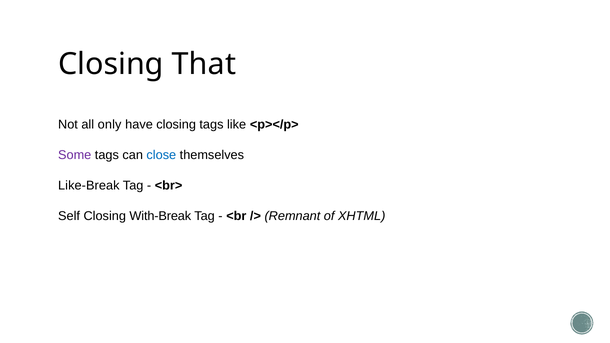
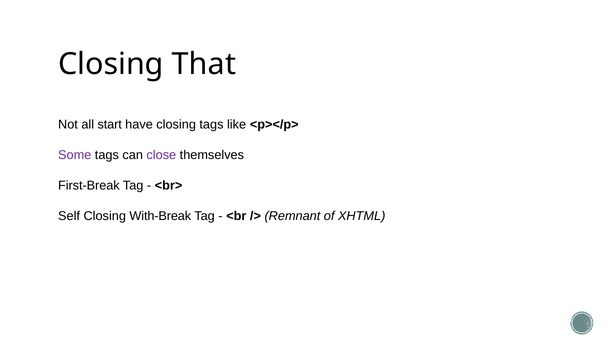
only: only -> start
close colour: blue -> purple
Like-Break: Like-Break -> First-Break
